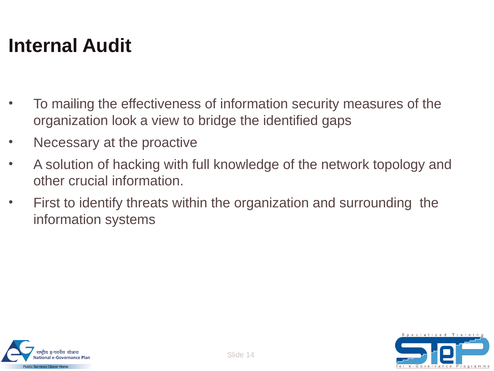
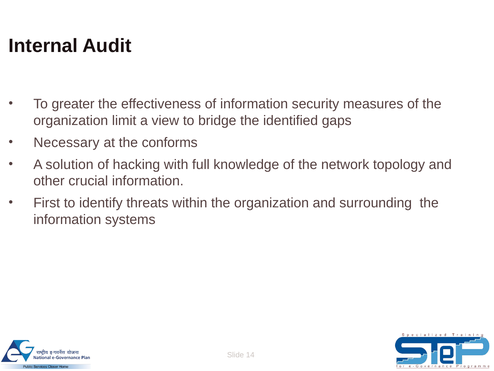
mailing: mailing -> greater
look: look -> limit
proactive: proactive -> conforms
